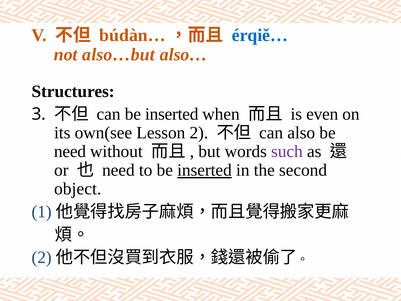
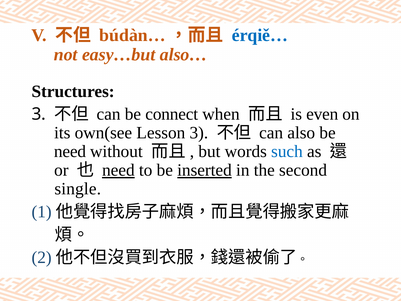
also…but: also…but -> easy…but
can be inserted: inserted -> connect
Lesson 2: 2 -> 3
such colour: purple -> blue
need at (118, 170) underline: none -> present
object: object -> single
